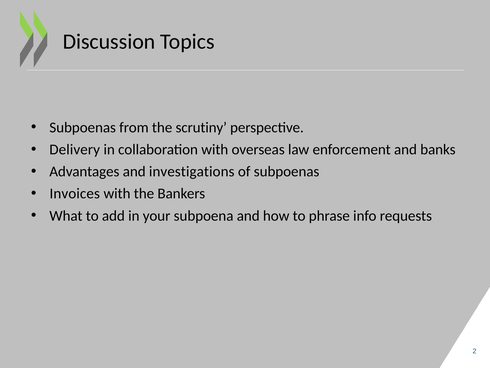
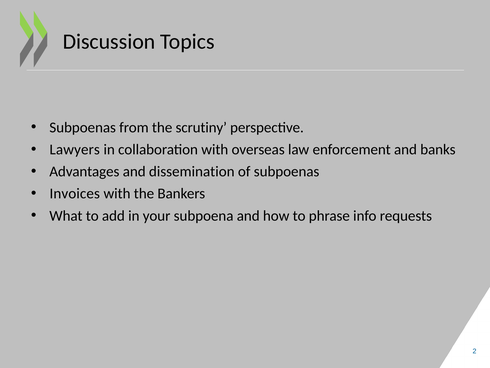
Delivery: Delivery -> Lawyers
investigations: investigations -> dissemination
